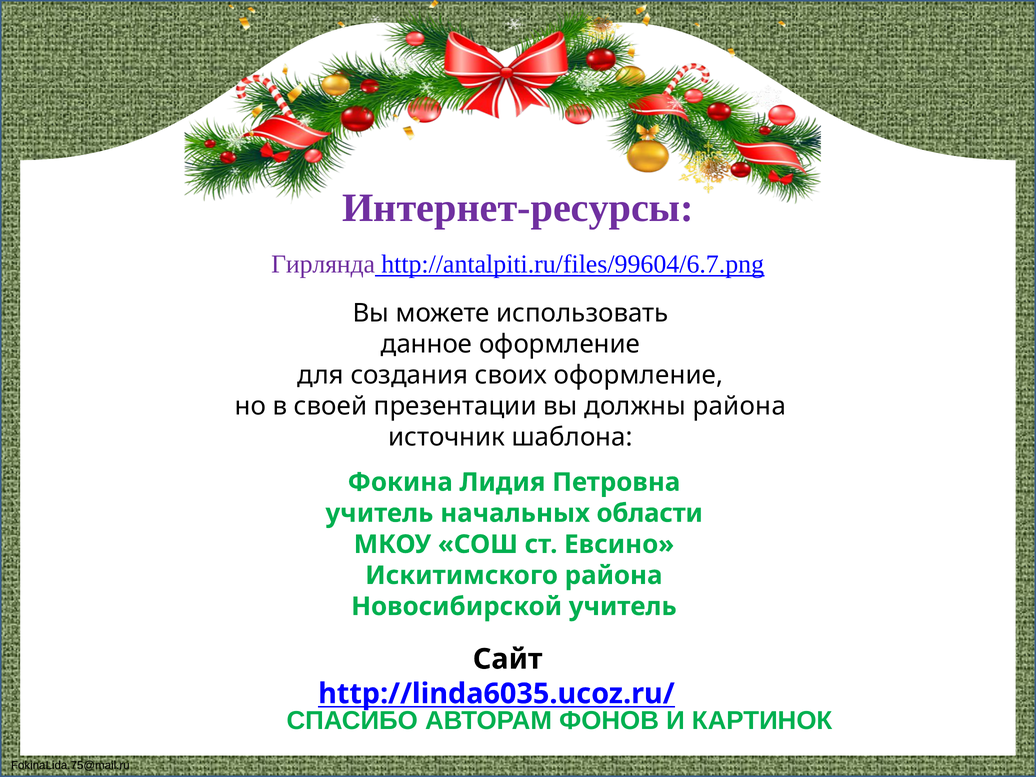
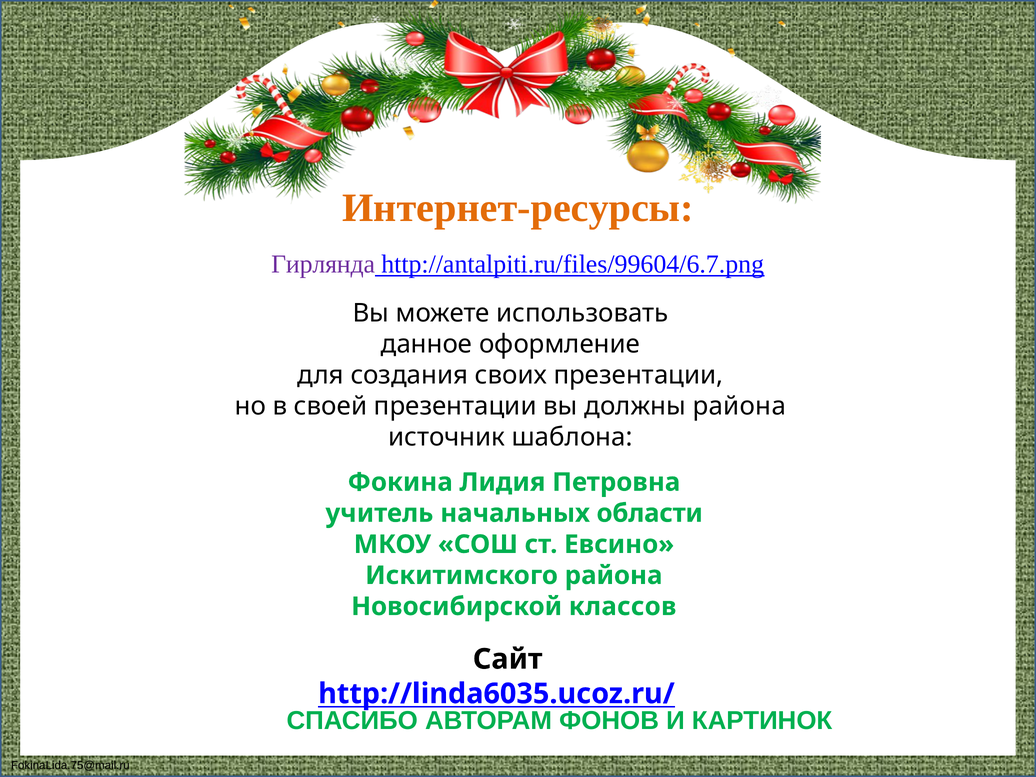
Интернет-ресурсы colour: purple -> orange
своих оформление: оформление -> презентации
Новосибирской учитель: учитель -> классов
